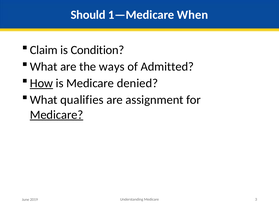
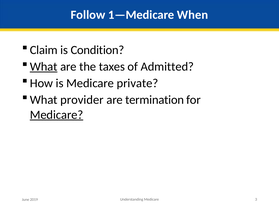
Should: Should -> Follow
What at (44, 67) underline: none -> present
ways: ways -> taxes
How underline: present -> none
denied: denied -> private
qualifies: qualifies -> provider
assignment: assignment -> termination
